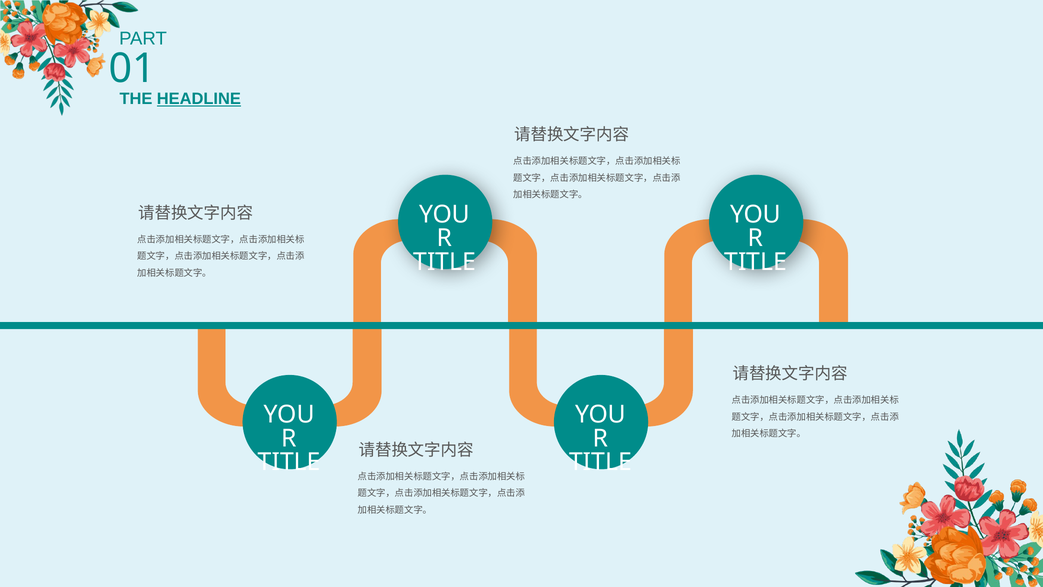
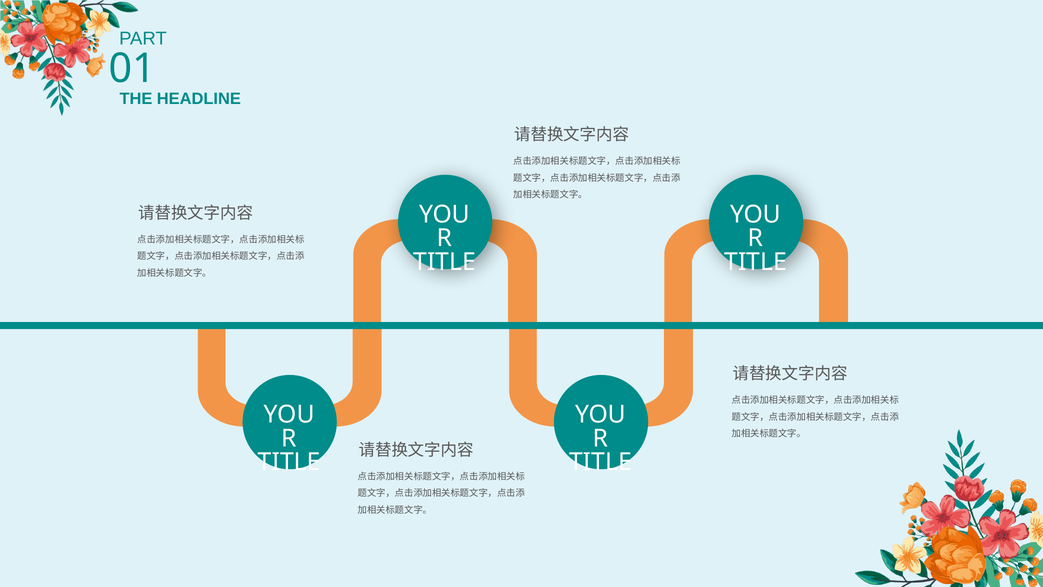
HEADLINE underline: present -> none
